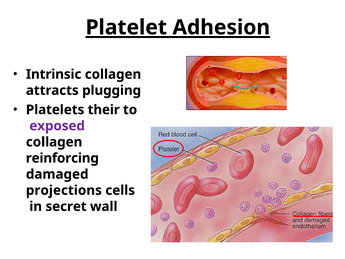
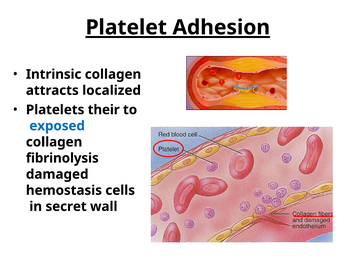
plugging: plugging -> localized
exposed colour: purple -> blue
reinforcing: reinforcing -> fibrinolysis
projections: projections -> hemostasis
